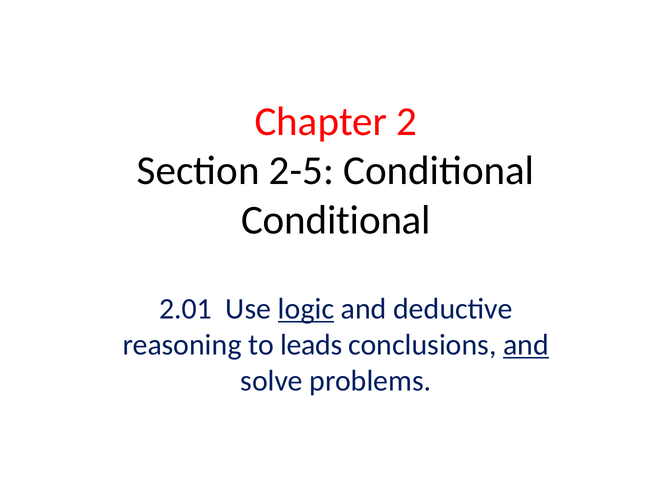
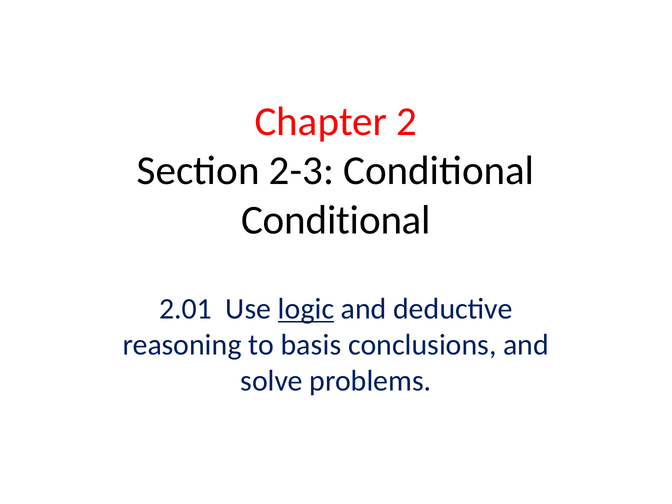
2-5: 2-5 -> 2-3
leads: leads -> basis
and at (526, 345) underline: present -> none
